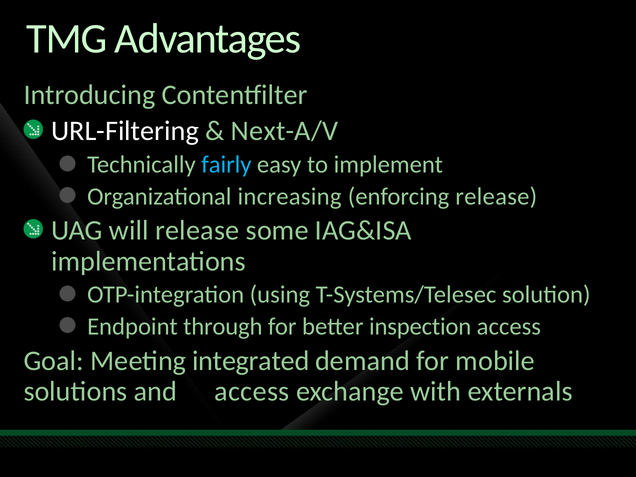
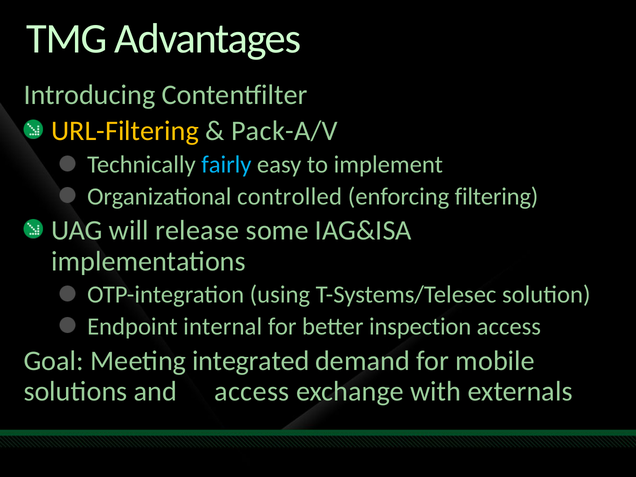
URL-Filtering colour: white -> yellow
Next-A/V: Next-A/V -> Pack-A/V
increasing: increasing -> controlled
enforcing release: release -> filtering
through: through -> internal
